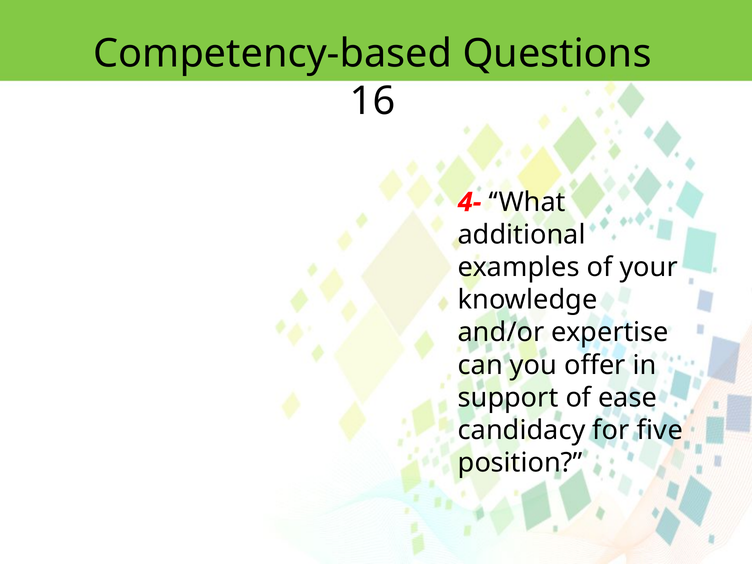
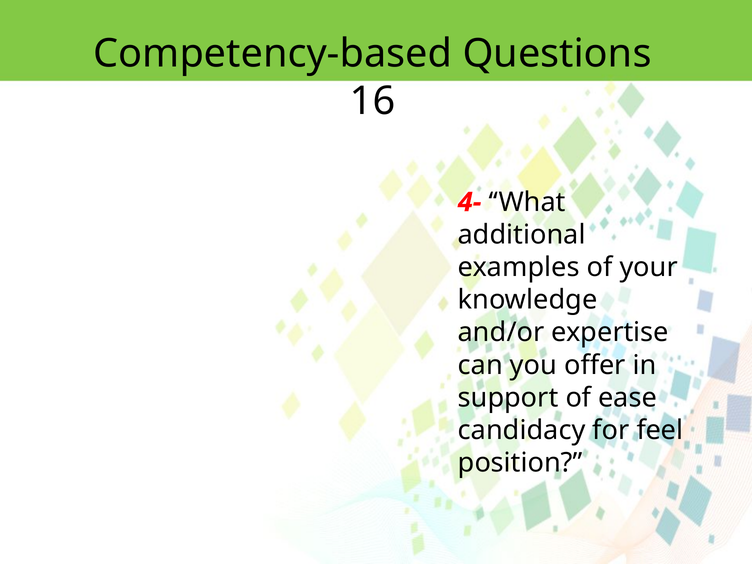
five: five -> feel
